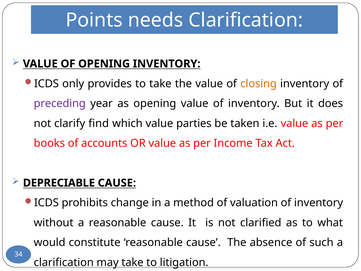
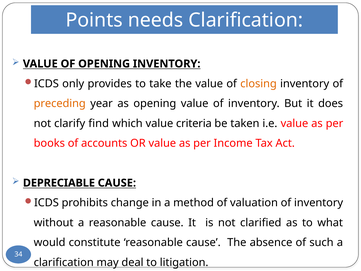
preceding colour: purple -> orange
parties: parties -> criteria
may take: take -> deal
